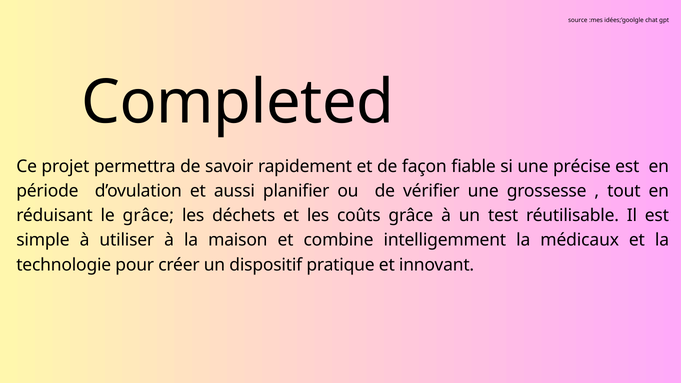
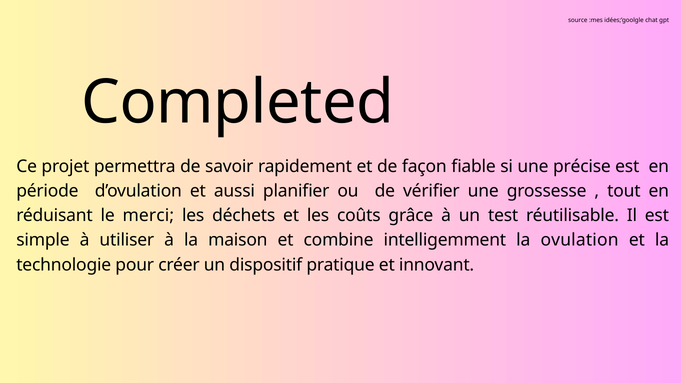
le grâce: grâce -> merci
médicaux: médicaux -> ovulation
